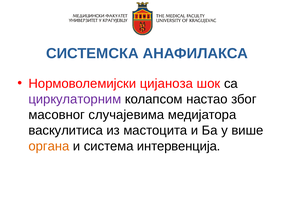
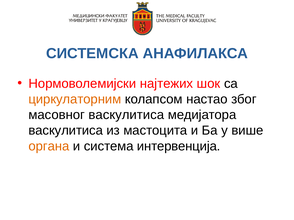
цијаноза: цијаноза -> најтежих
циркулаторним colour: purple -> orange
масовног случајевима: случајевима -> васкулитиса
